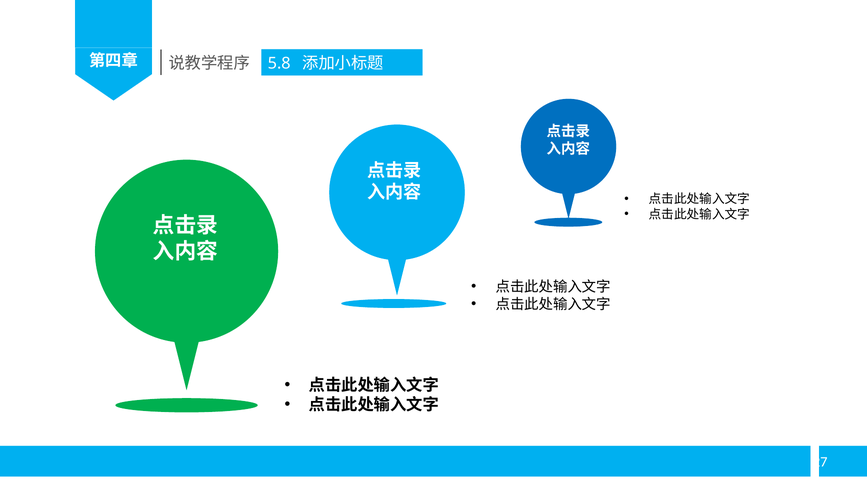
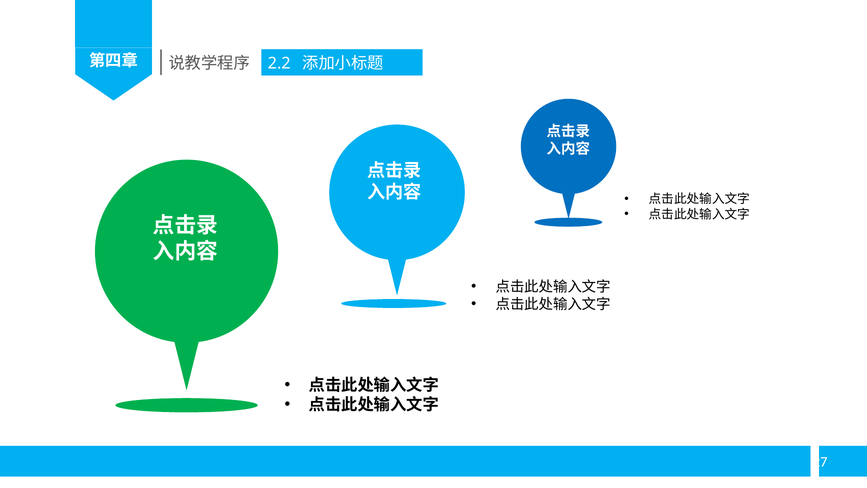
5.8: 5.8 -> 2.2
